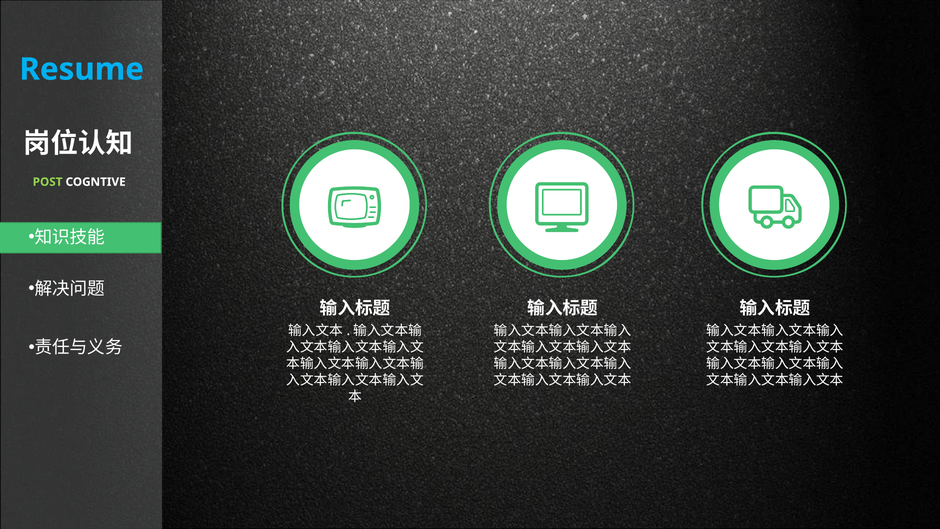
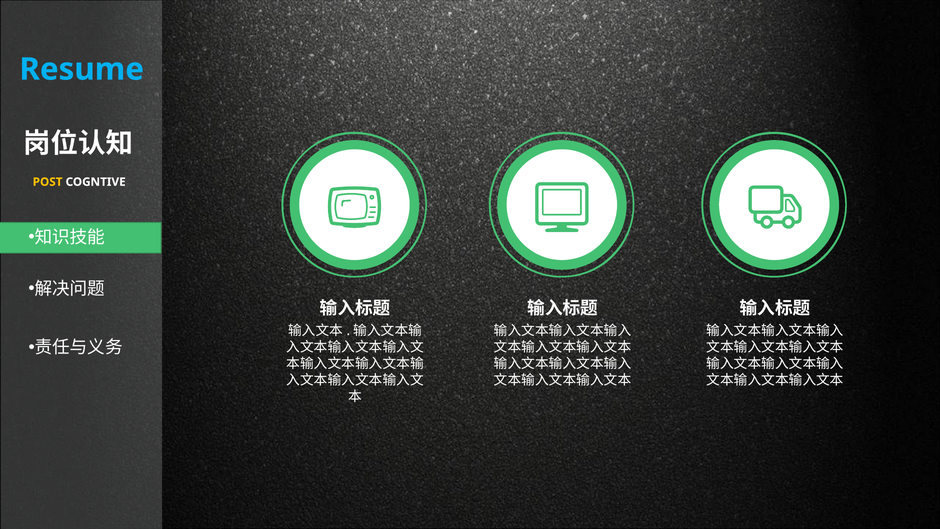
POST colour: light green -> yellow
